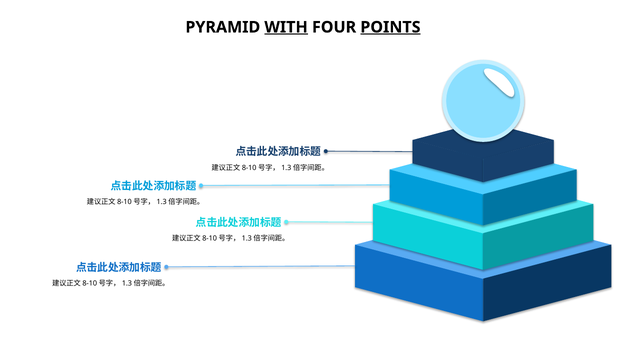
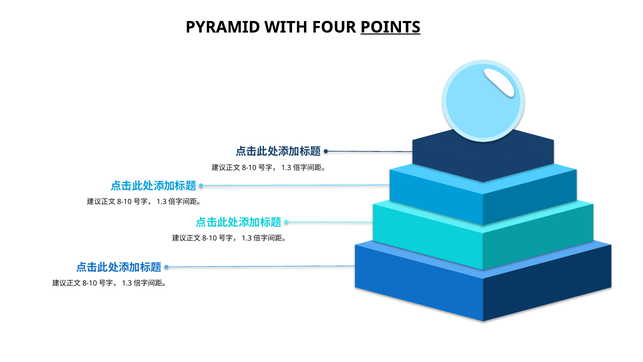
WITH underline: present -> none
